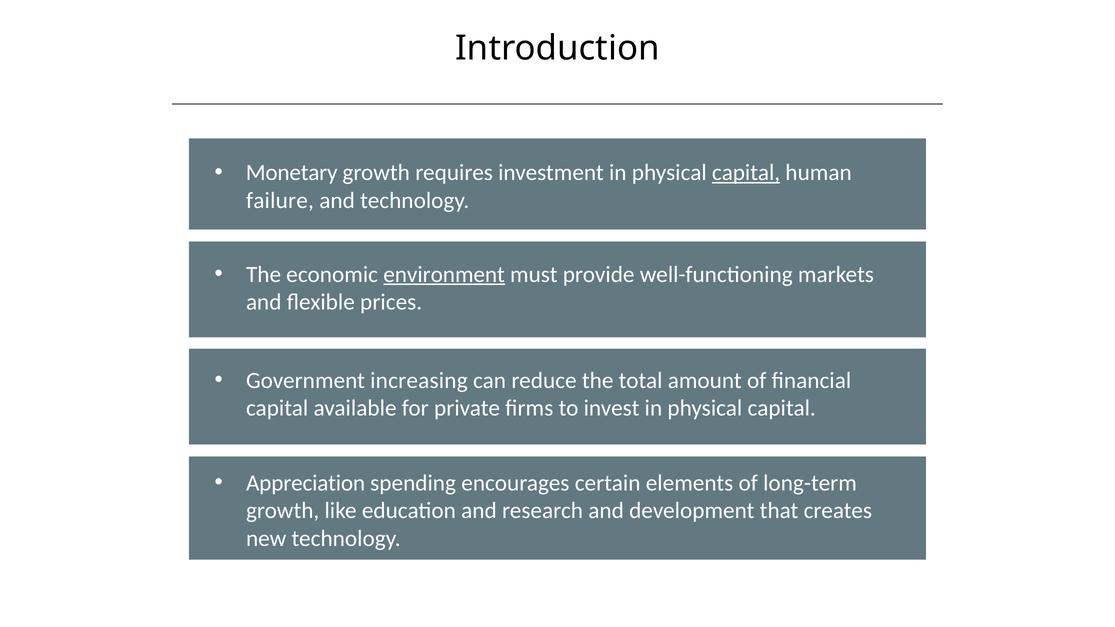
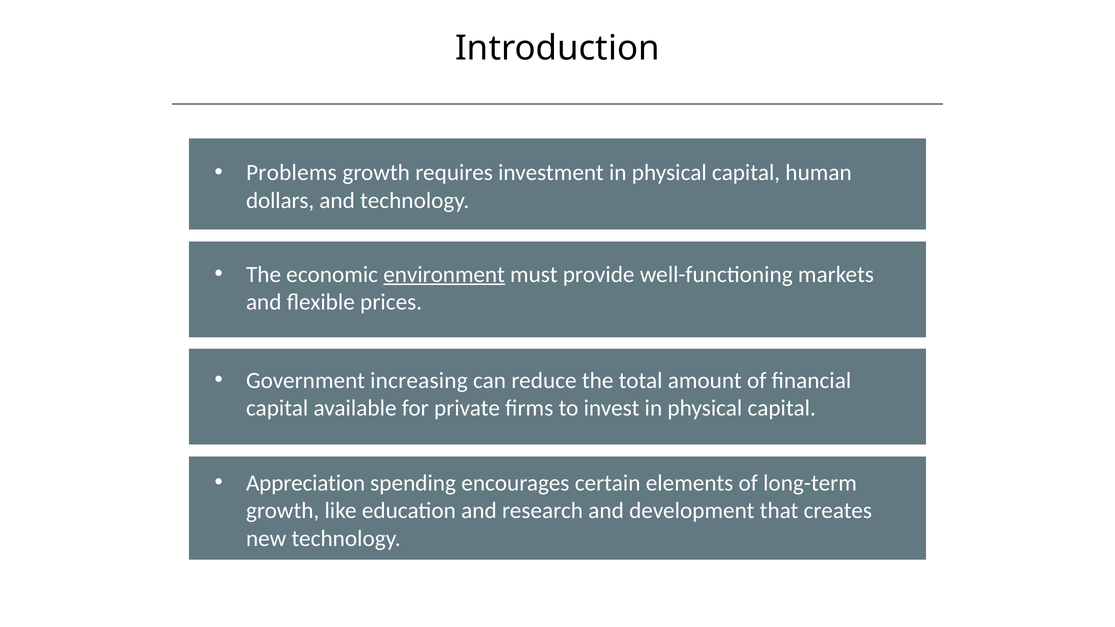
Monetary: Monetary -> Problems
capital at (746, 173) underline: present -> none
failure: failure -> dollars
